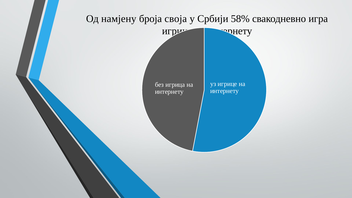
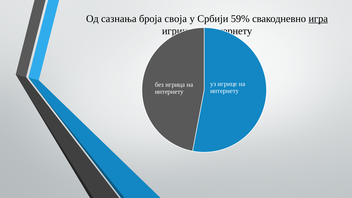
намјену: намјену -> сазнања
58%: 58% -> 59%
игра underline: none -> present
